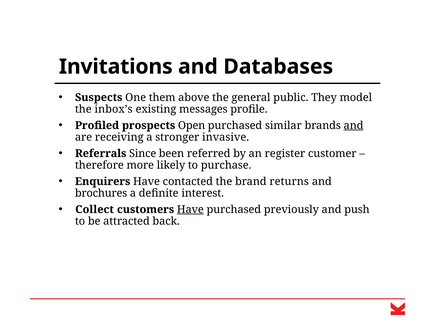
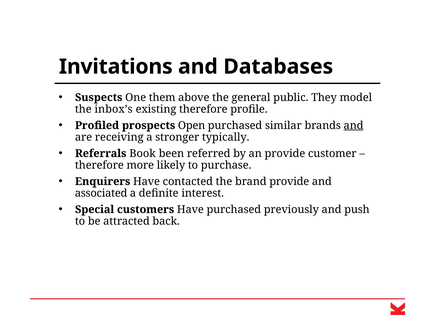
existing messages: messages -> therefore
invasive: invasive -> typically
Since: Since -> Book
an register: register -> provide
brand returns: returns -> provide
brochures: brochures -> associated
Collect: Collect -> Special
Have at (190, 210) underline: present -> none
